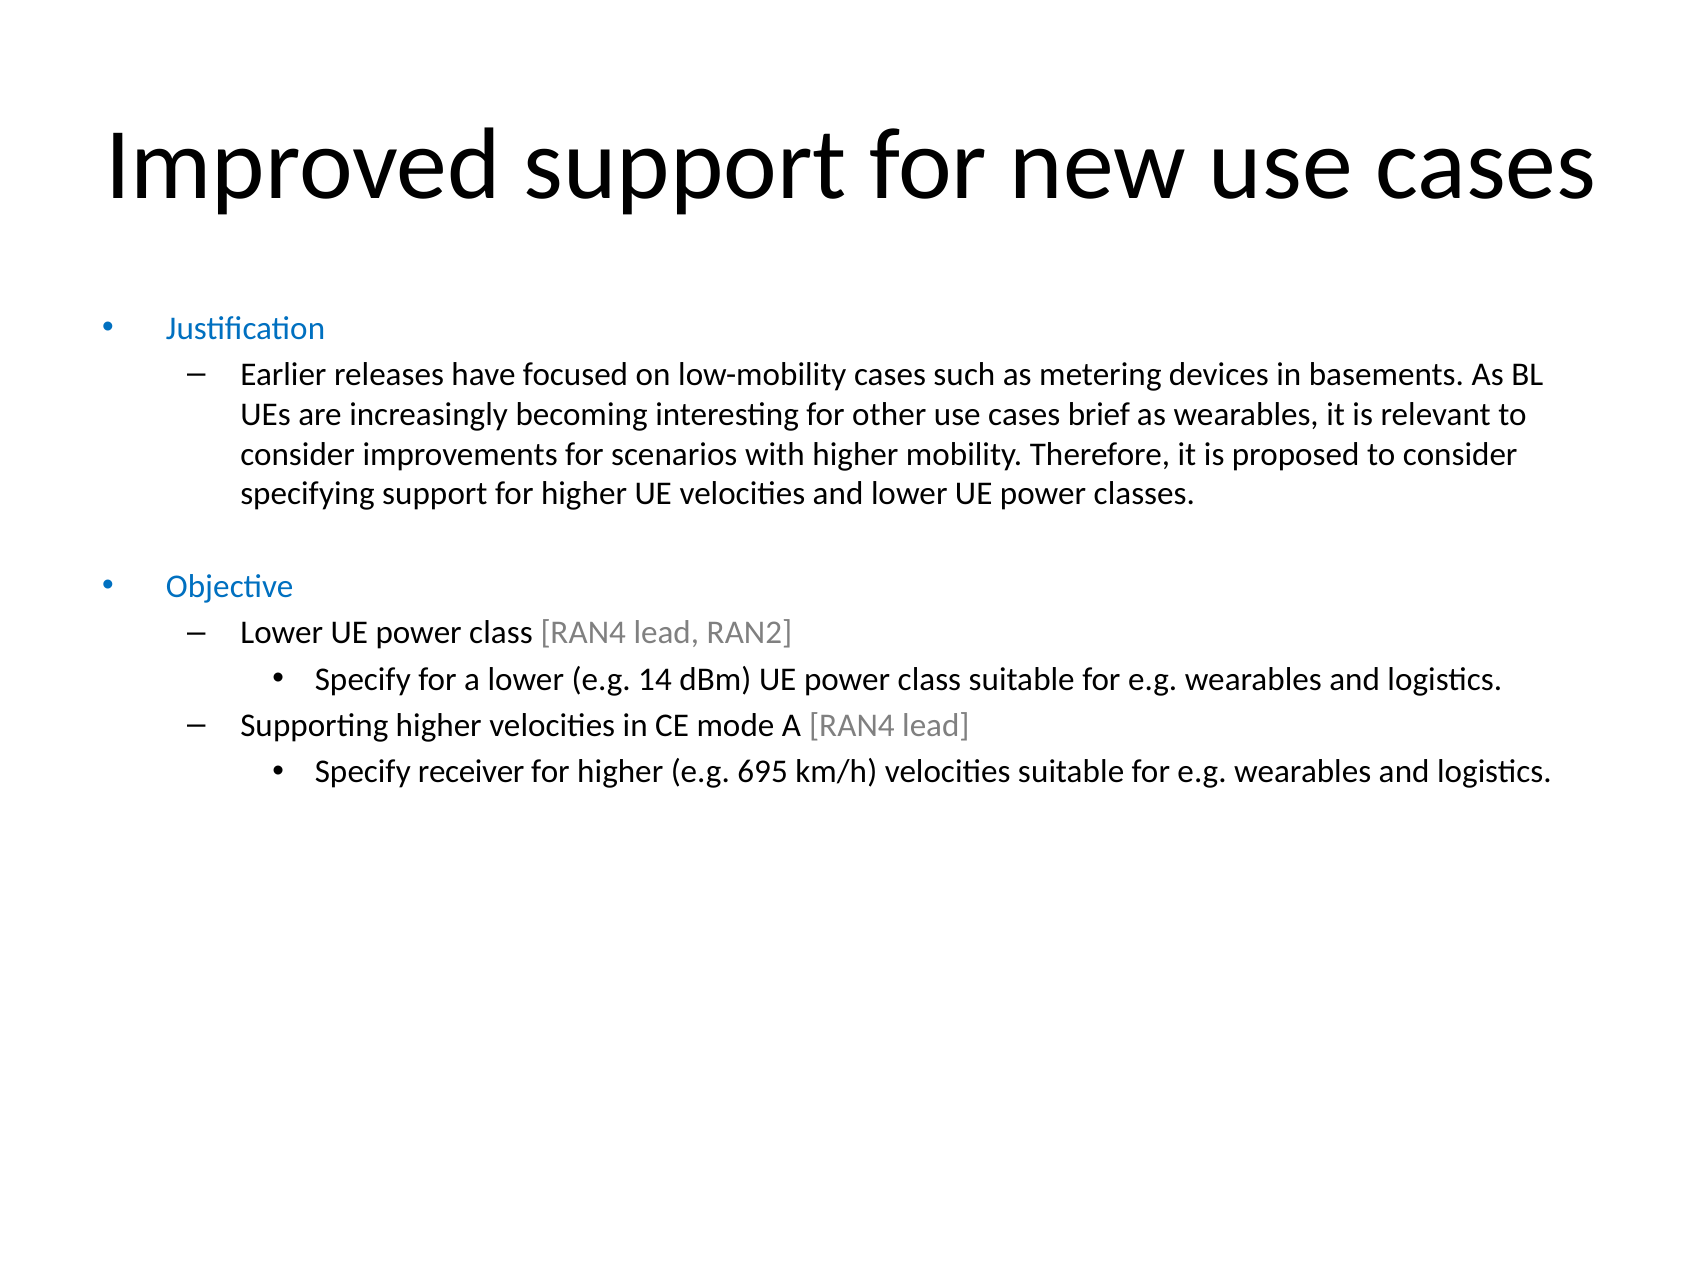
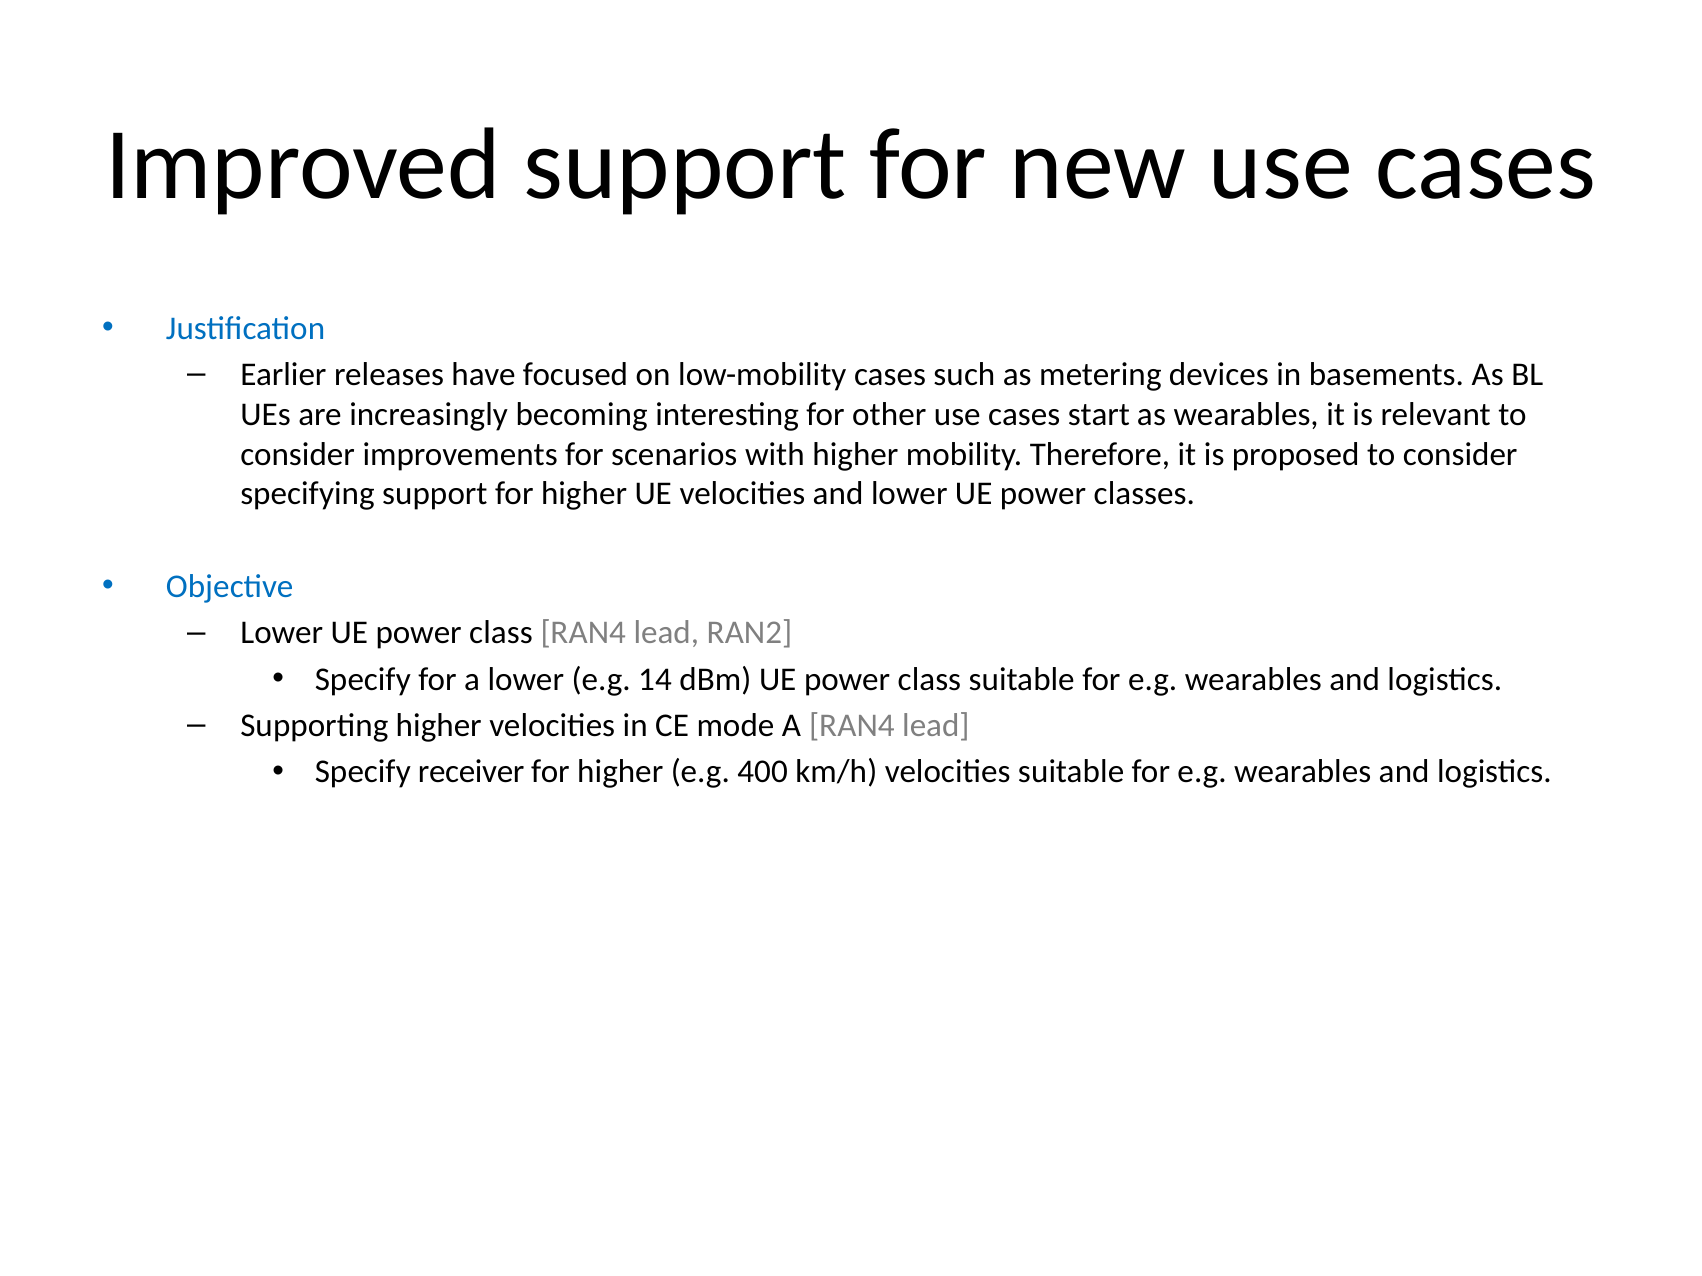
brief: brief -> start
695: 695 -> 400
